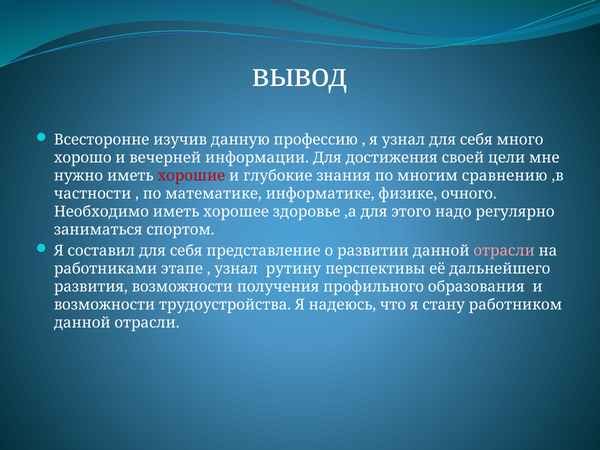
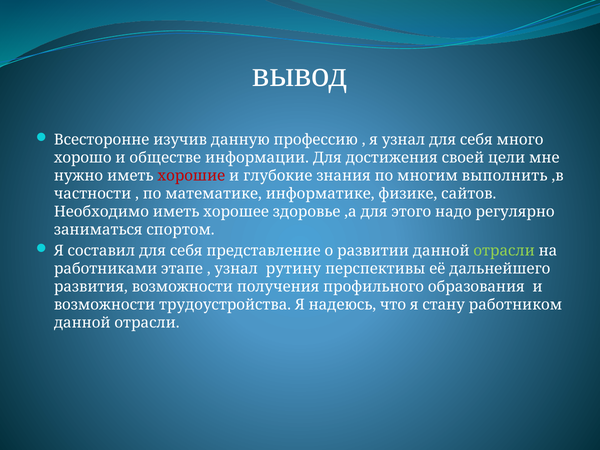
вечерней: вечерней -> обществе
сравнению: сравнению -> выполнить
очного: очного -> сайтов
отрасли at (504, 251) colour: pink -> light green
